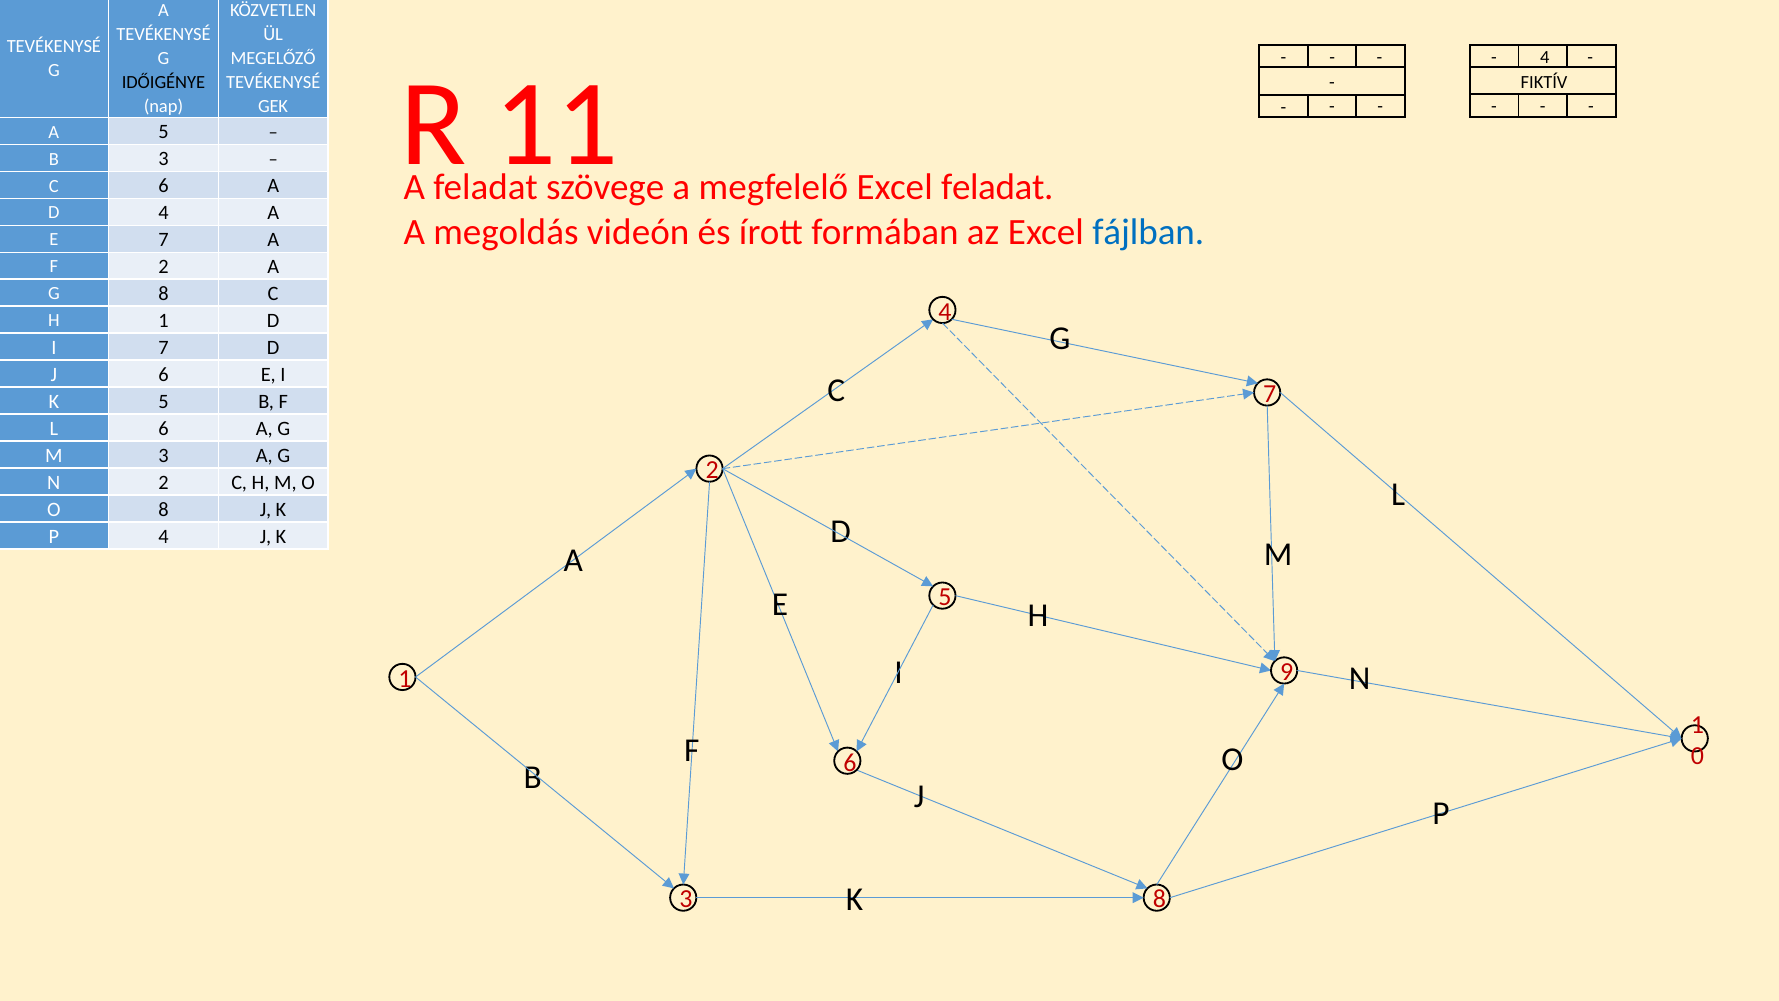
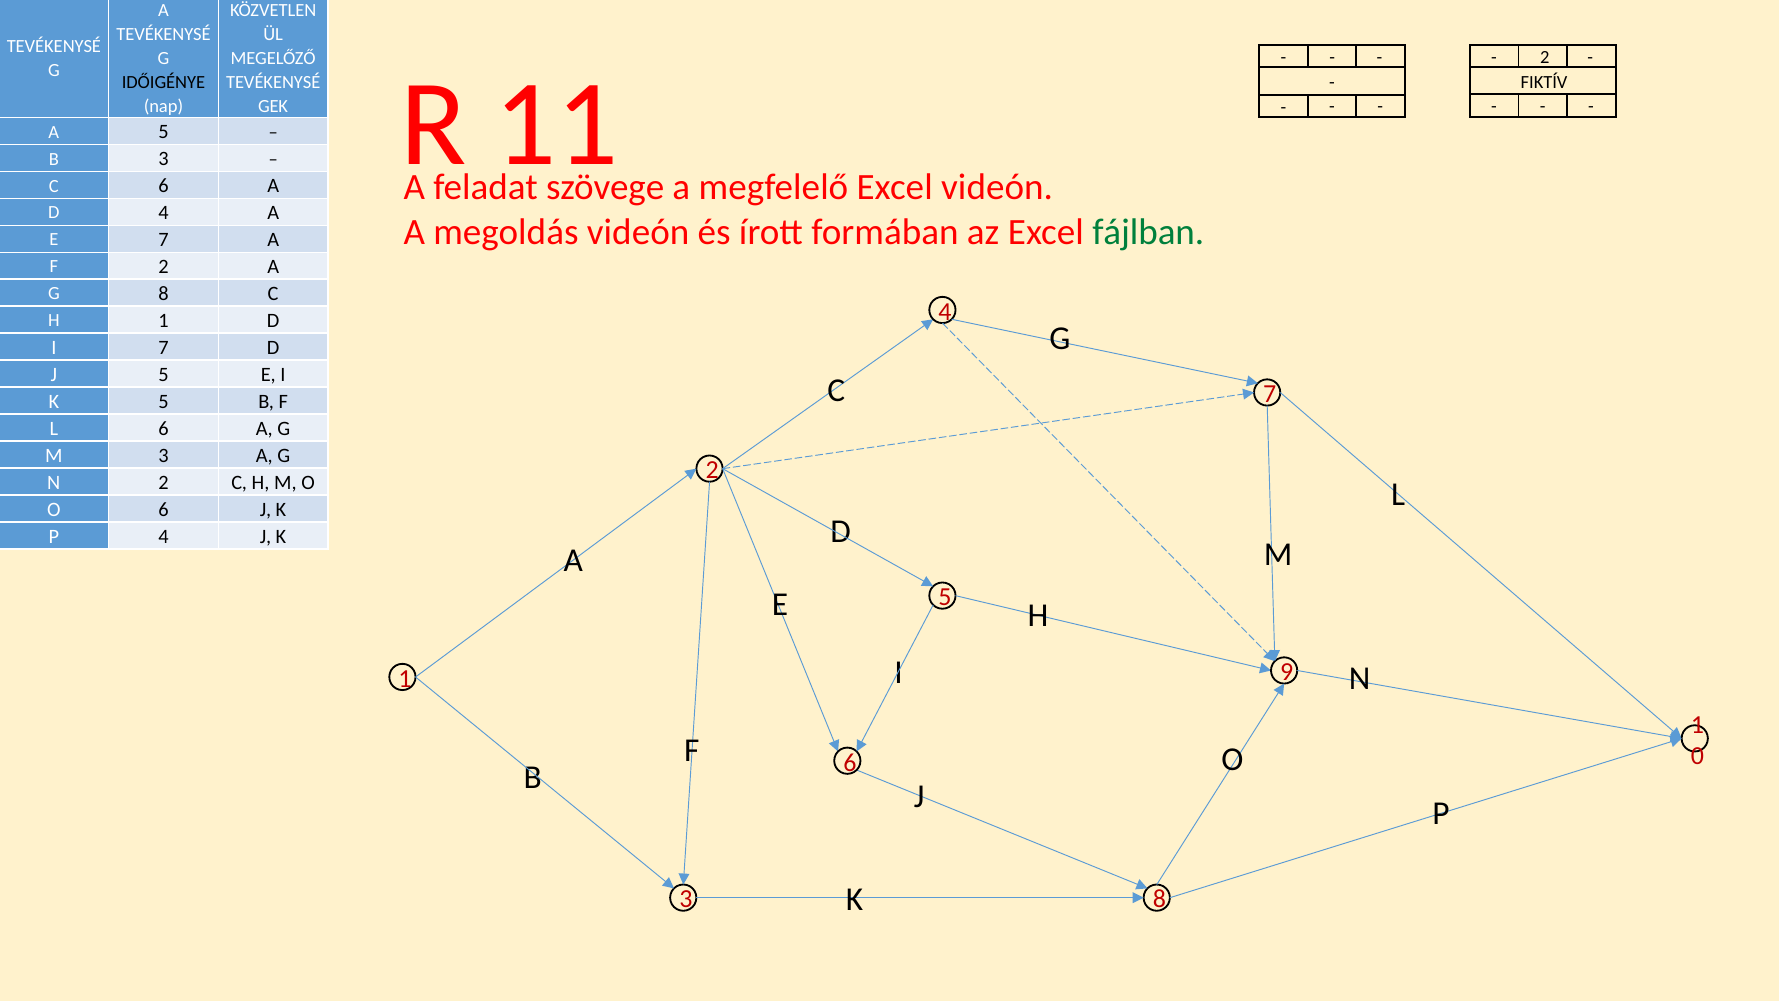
4 at (1545, 57): 4 -> 2
Excel feladat: feladat -> videón
fájlban colour: blue -> green
J 6: 6 -> 5
O 8: 8 -> 6
